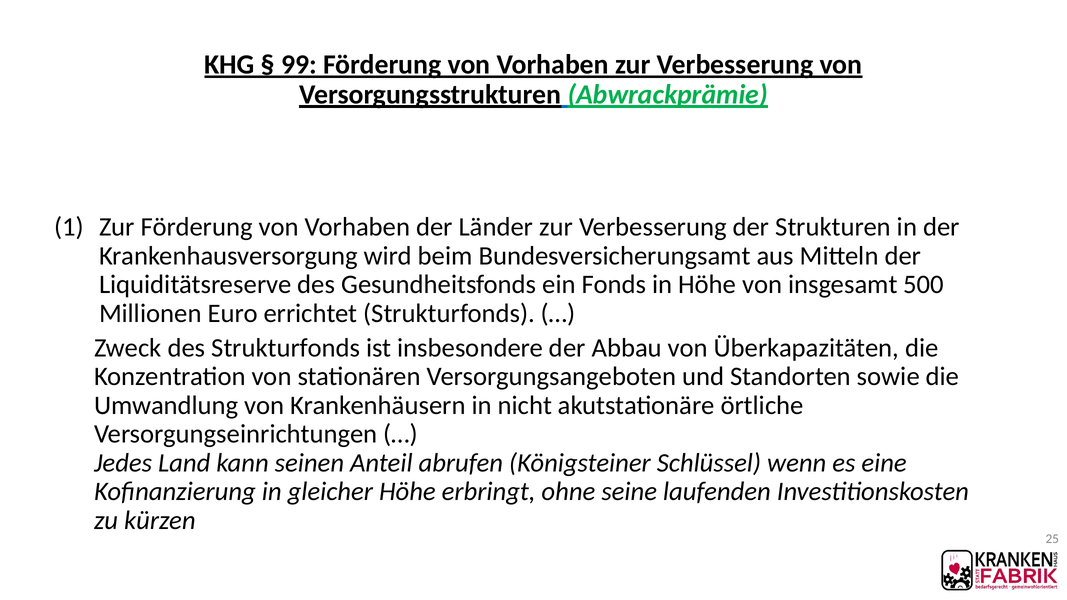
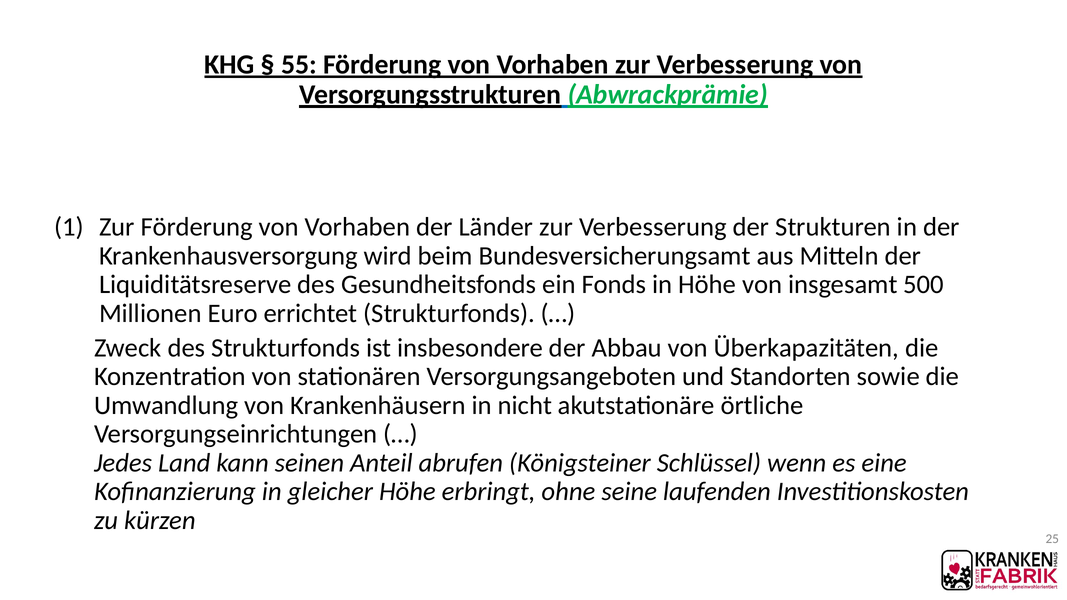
99: 99 -> 55
